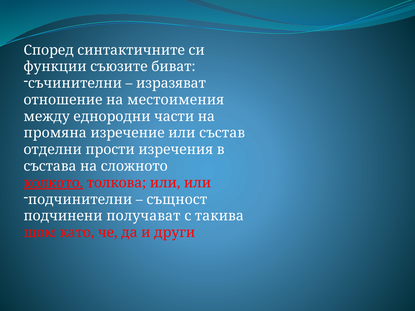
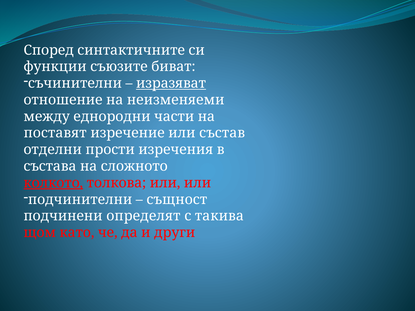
изразяват underline: none -> present
местоимения: местоимения -> неизменяеми
промяна: промяна -> поставят
получават: получават -> определят
